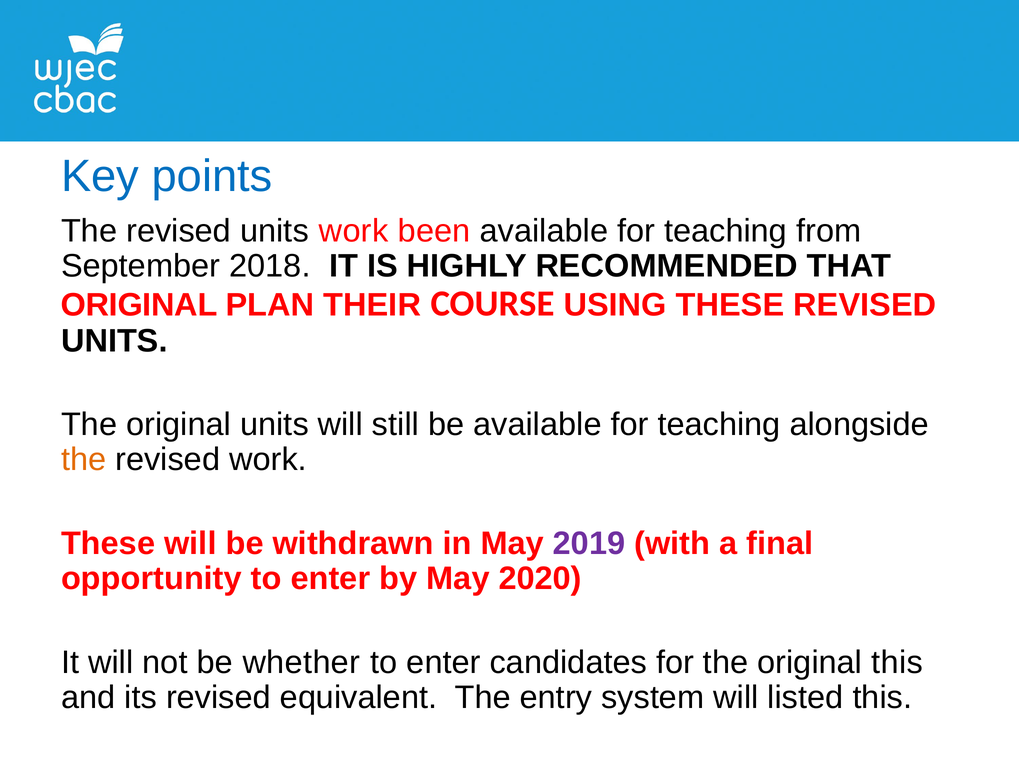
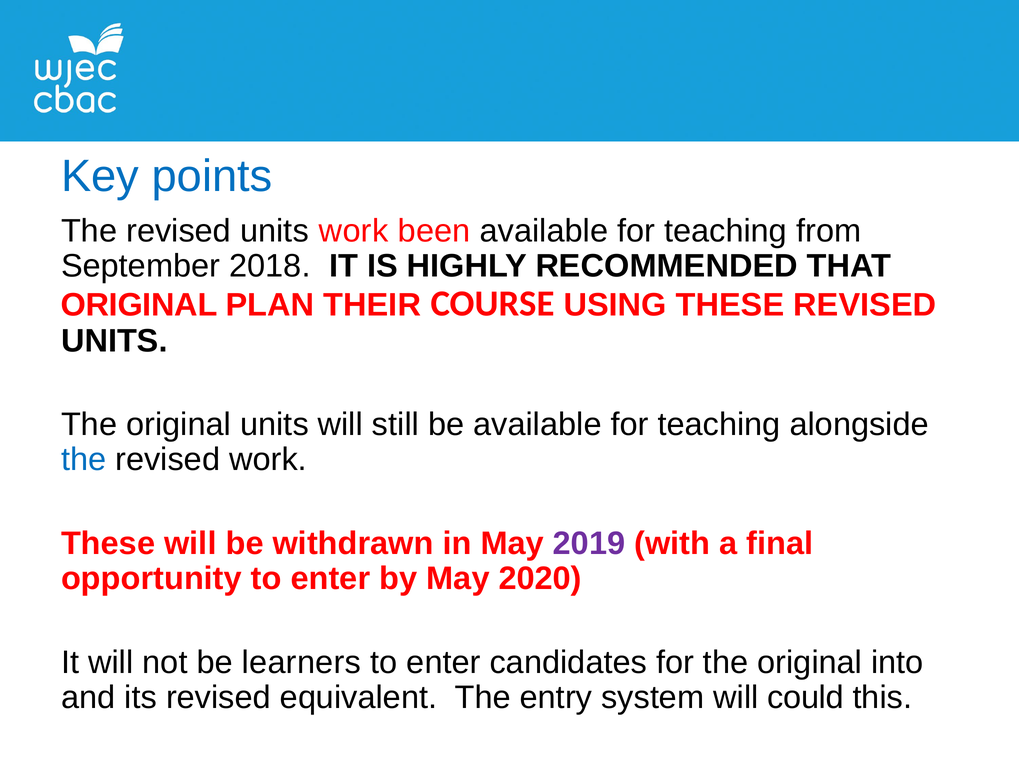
the at (84, 460) colour: orange -> blue
whether: whether -> learners
original this: this -> into
listed: listed -> could
